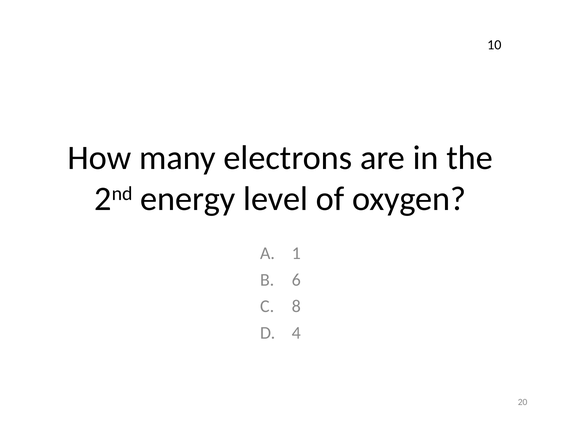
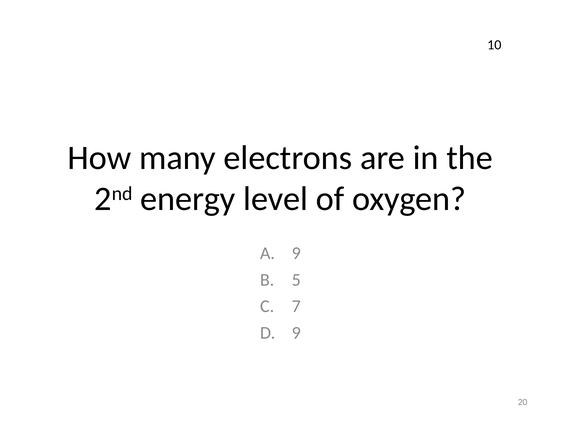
1 at (296, 253): 1 -> 9
6: 6 -> 5
8: 8 -> 7
4 at (296, 333): 4 -> 9
